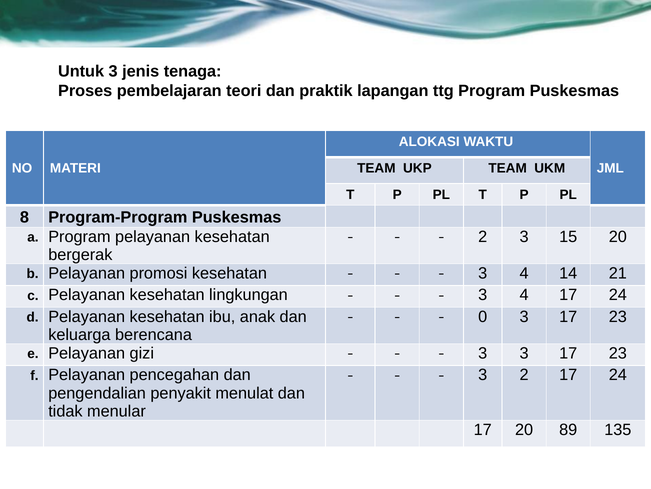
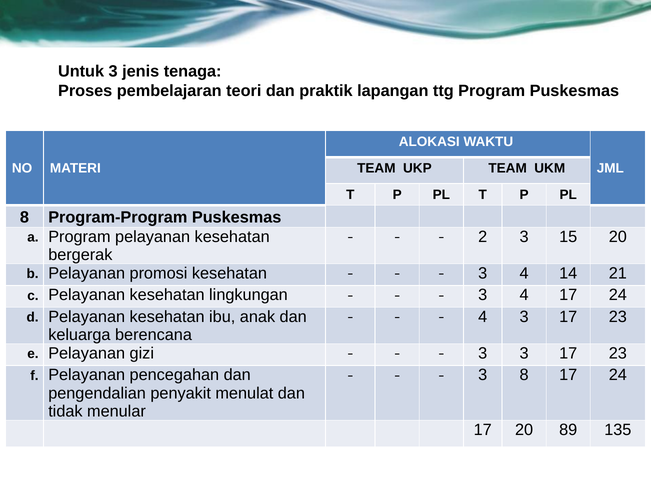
0 at (483, 316): 0 -> 4
3 2: 2 -> 8
